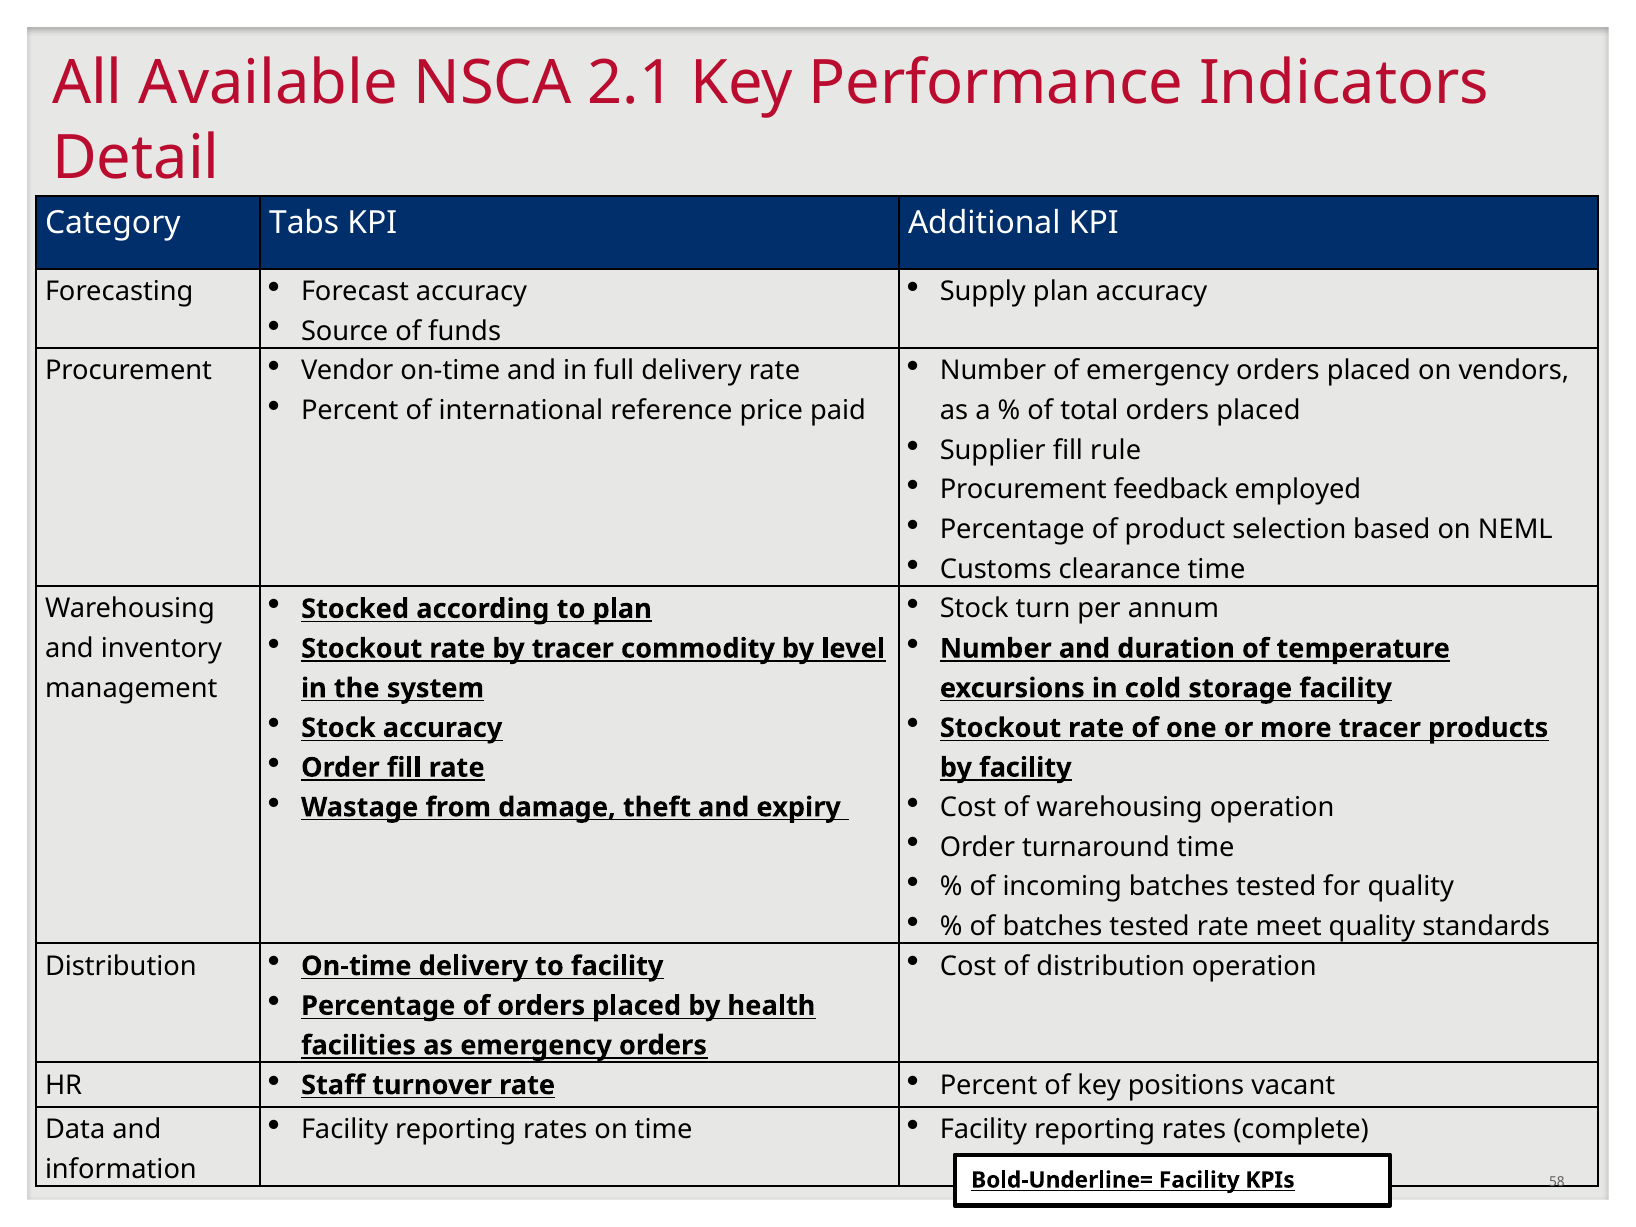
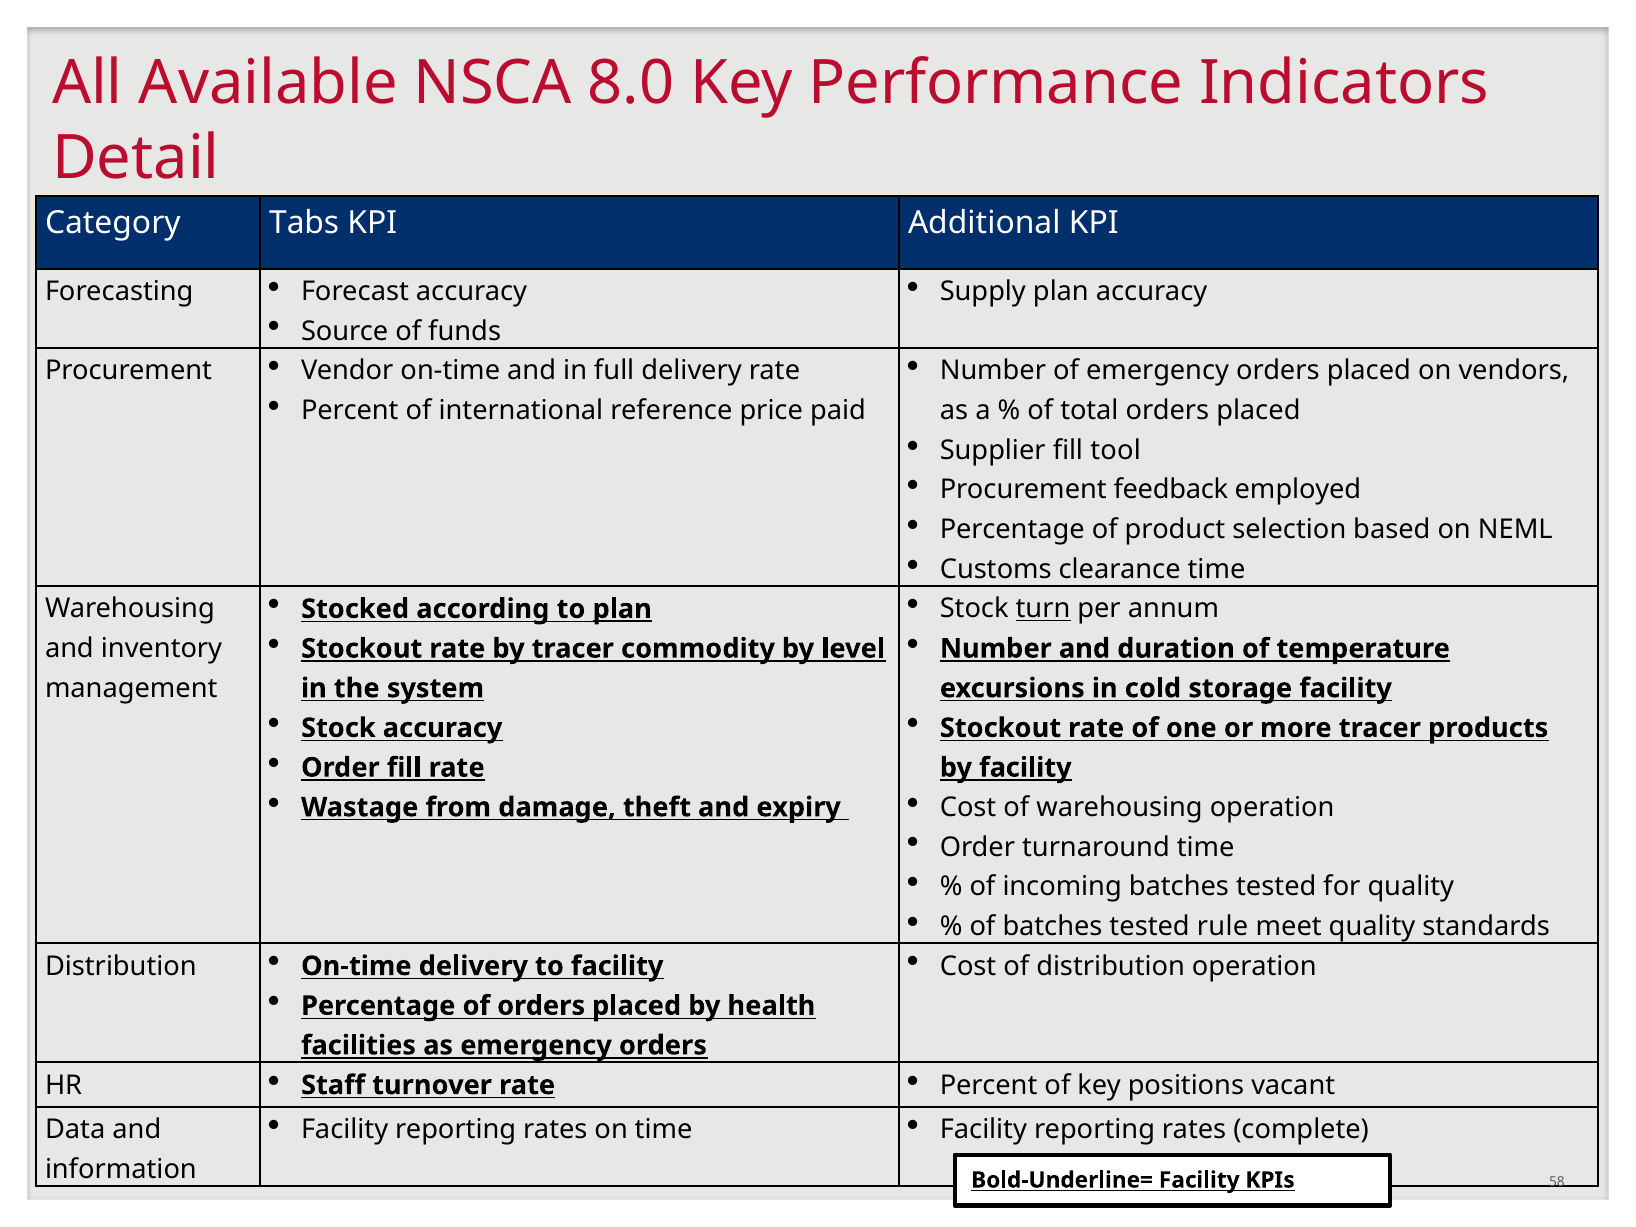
2.1: 2.1 -> 8.0
rule: rule -> tool
turn underline: none -> present
tested rate: rate -> rule
